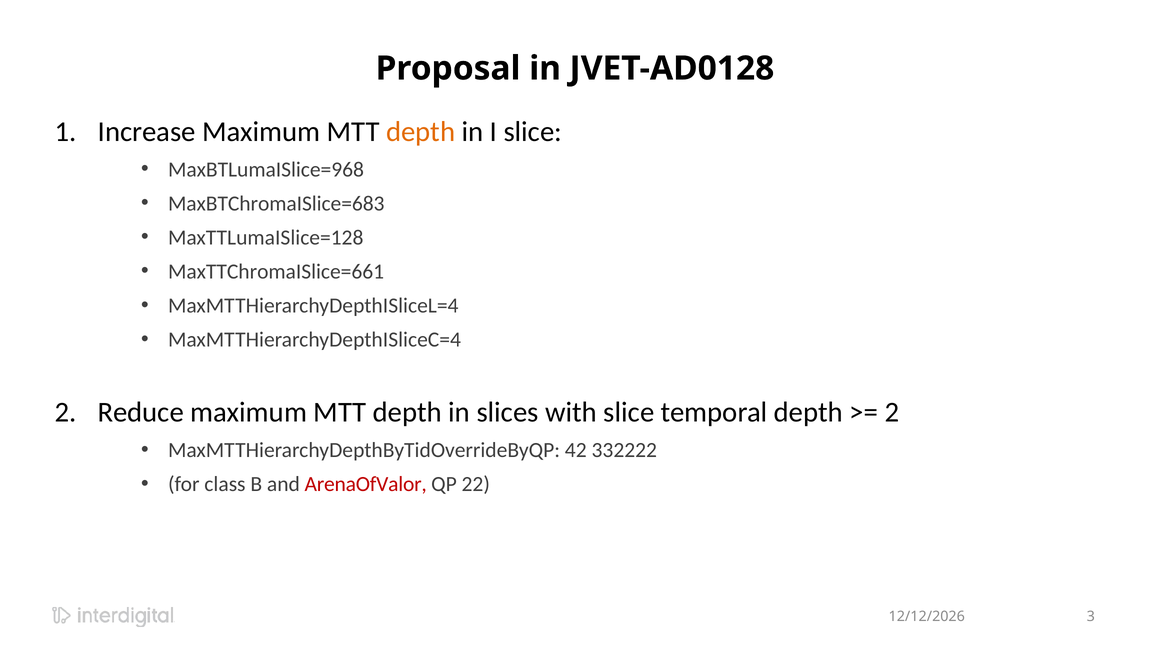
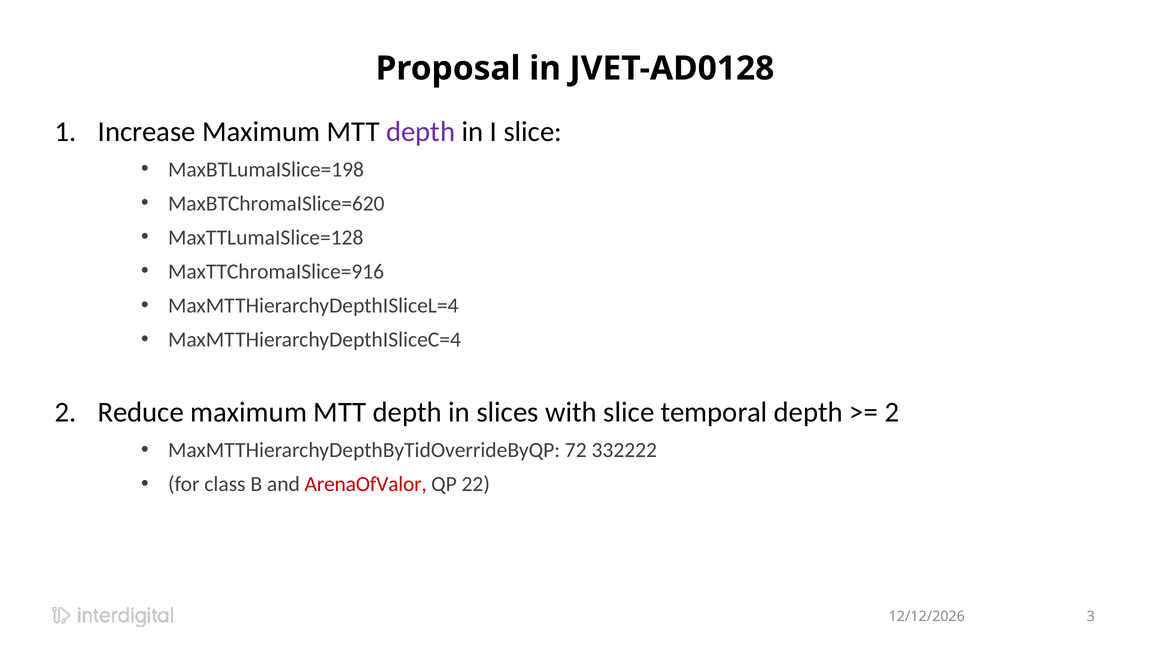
depth at (421, 132) colour: orange -> purple
MaxBTLumaISlice=968: MaxBTLumaISlice=968 -> MaxBTLumaISlice=198
MaxBTChromaISlice=683: MaxBTChromaISlice=683 -> MaxBTChromaISlice=620
MaxTTChromaISlice=661: MaxTTChromaISlice=661 -> MaxTTChromaISlice=916
42: 42 -> 72
